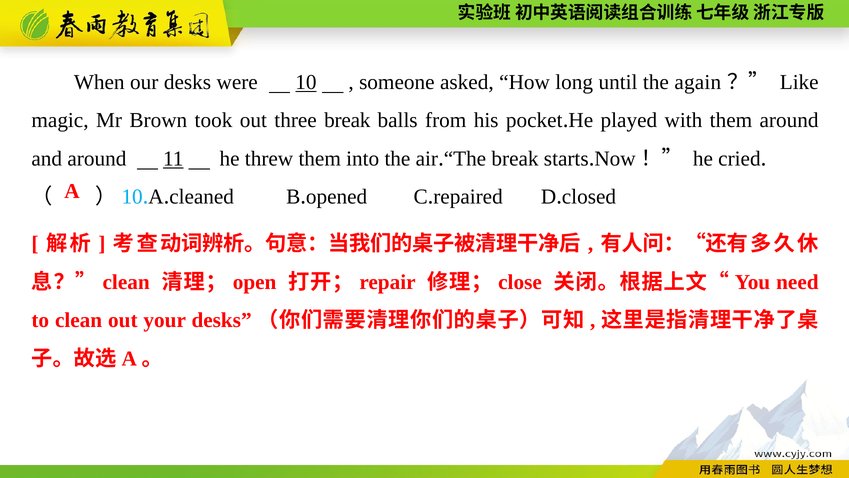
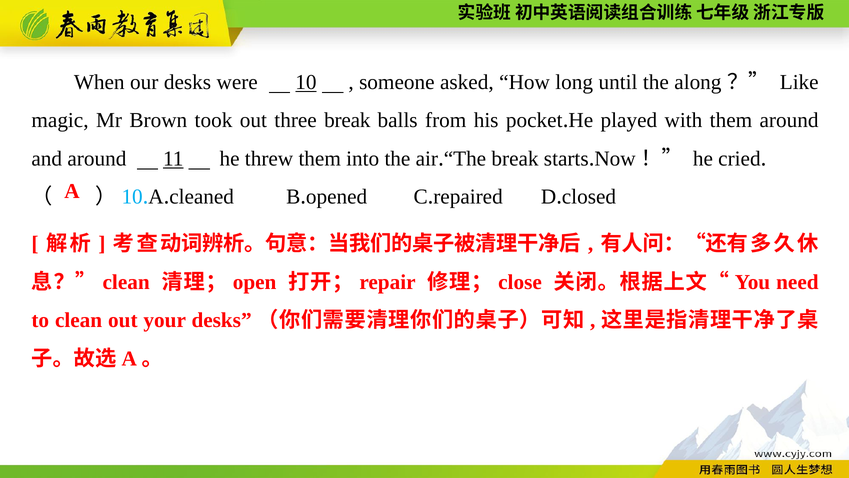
again: again -> along
